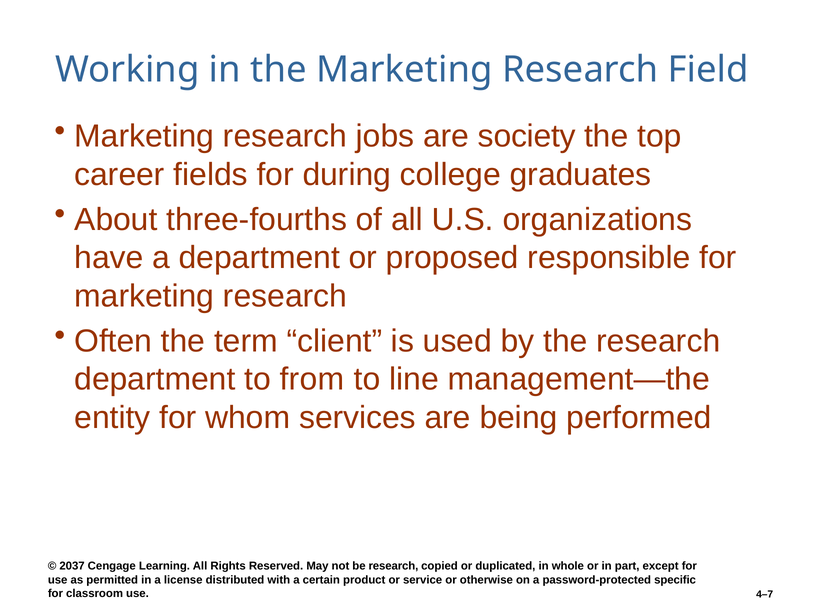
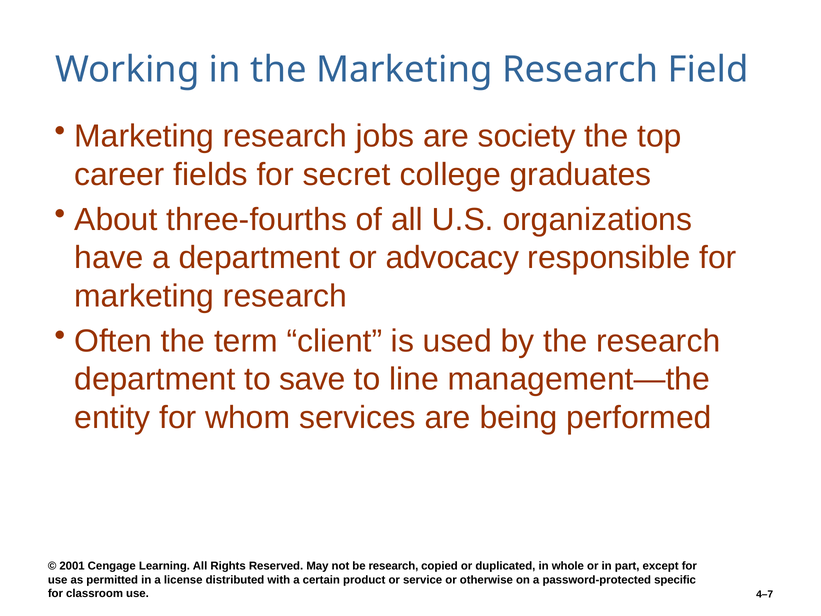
during: during -> secret
proposed: proposed -> advocacy
from: from -> save
2037: 2037 -> 2001
